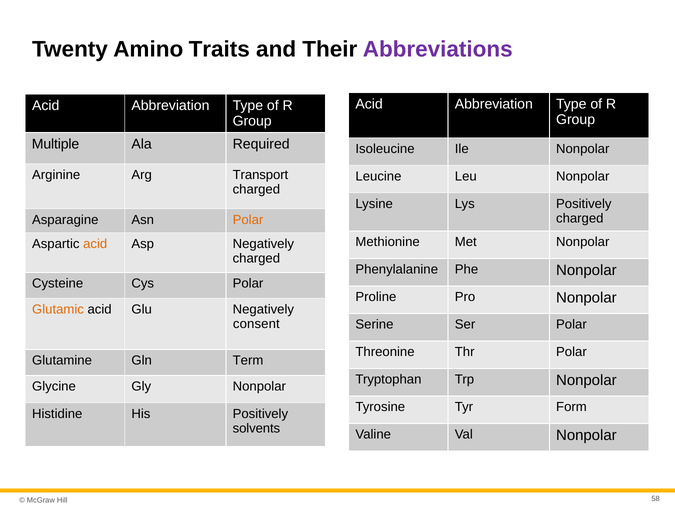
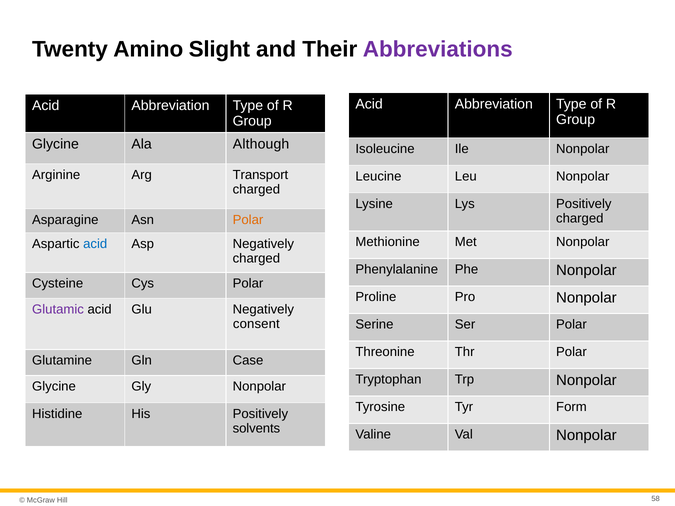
Traits: Traits -> Slight
Multiple at (56, 144): Multiple -> Glycine
Required: Required -> Although
acid at (95, 244) colour: orange -> blue
Glutamic colour: orange -> purple
Term: Term -> Case
